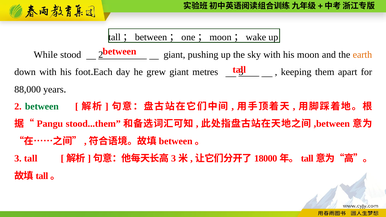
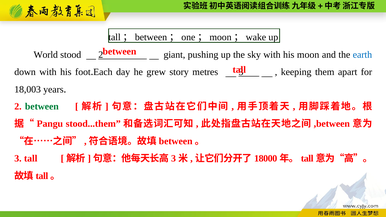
While: While -> World
earth colour: orange -> blue
grew giant: giant -> story
88,000: 88,000 -> 18,003
